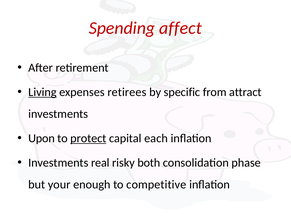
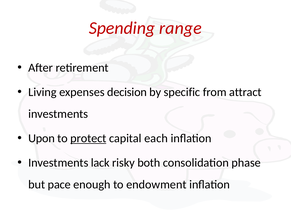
affect: affect -> range
Living underline: present -> none
retirees: retirees -> decision
real: real -> lack
your: your -> pace
competitive: competitive -> endowment
